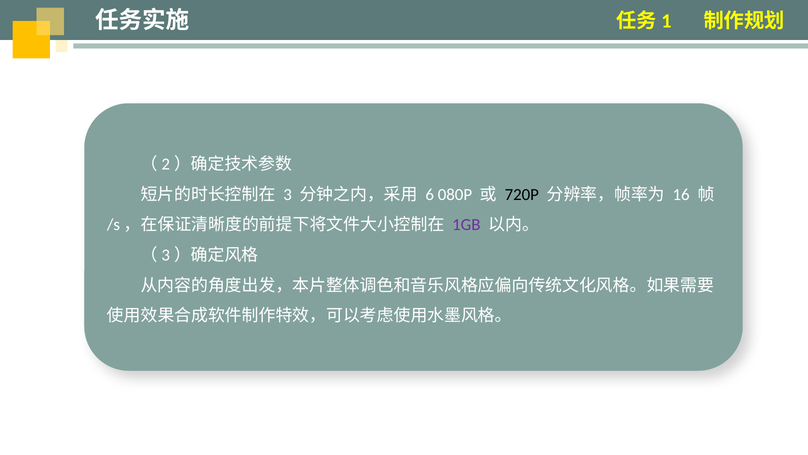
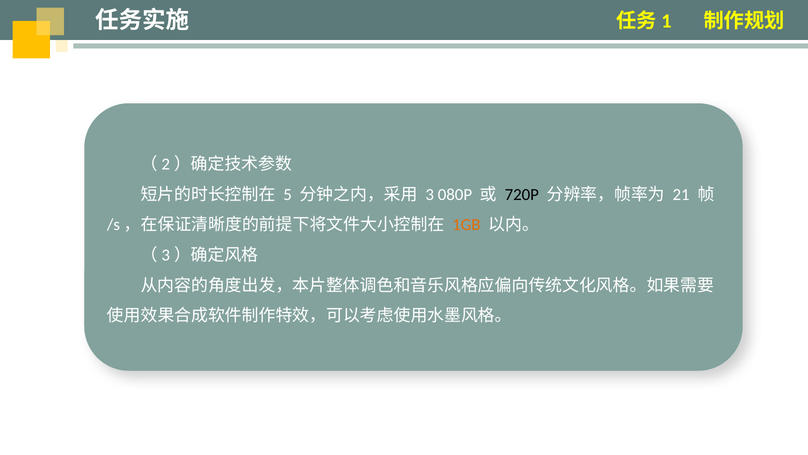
3: 3 -> 5
6: 6 -> 3
16: 16 -> 21
1GB colour: purple -> orange
